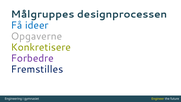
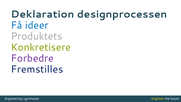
Målgruppes: Målgruppes -> Deklaration
Opgaverne: Opgaverne -> Produktets
